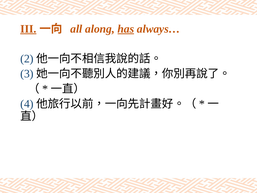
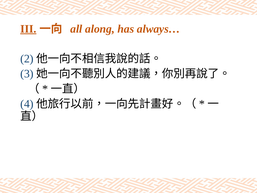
has underline: present -> none
